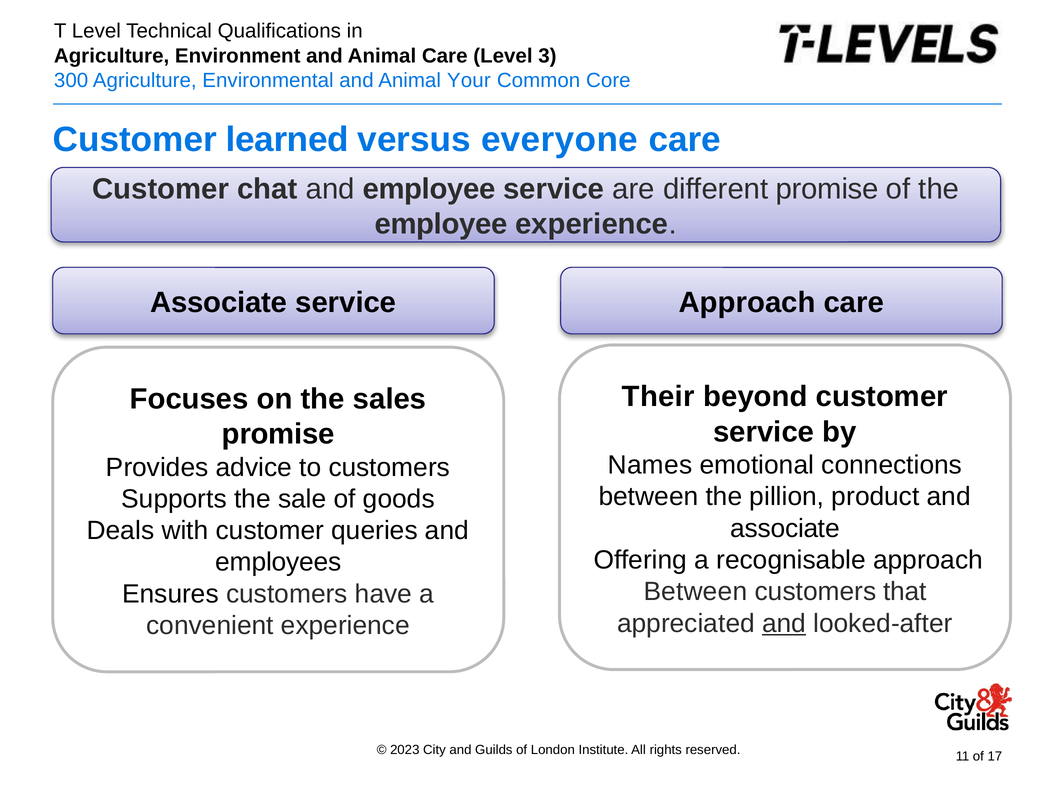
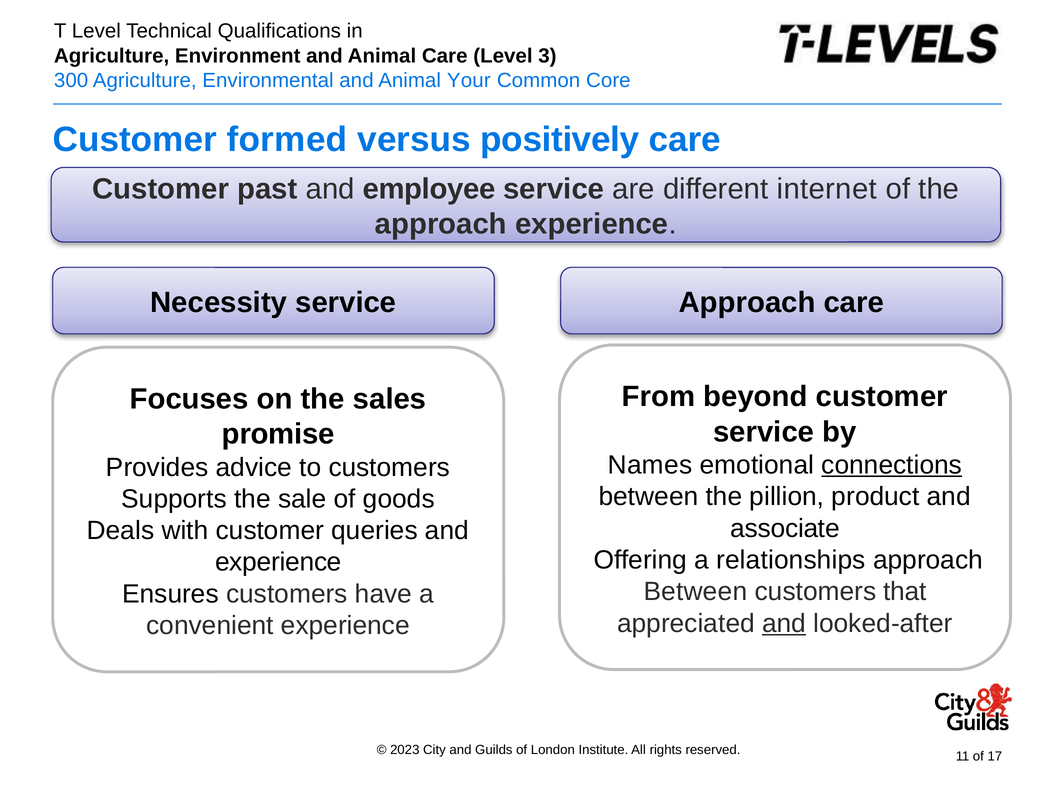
learned: learned -> formed
everyone: everyone -> positively
chat: chat -> past
different promise: promise -> internet
employee at (441, 224): employee -> approach
Associate at (219, 303): Associate -> Necessity
Their: Their -> From
connections underline: none -> present
recognisable: recognisable -> relationships
employees at (278, 562): employees -> experience
